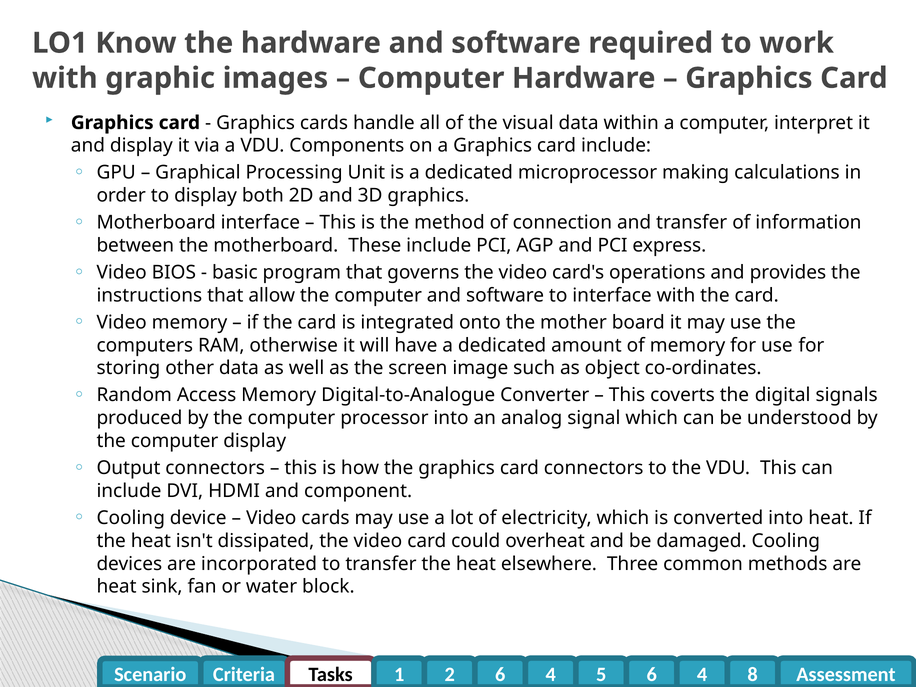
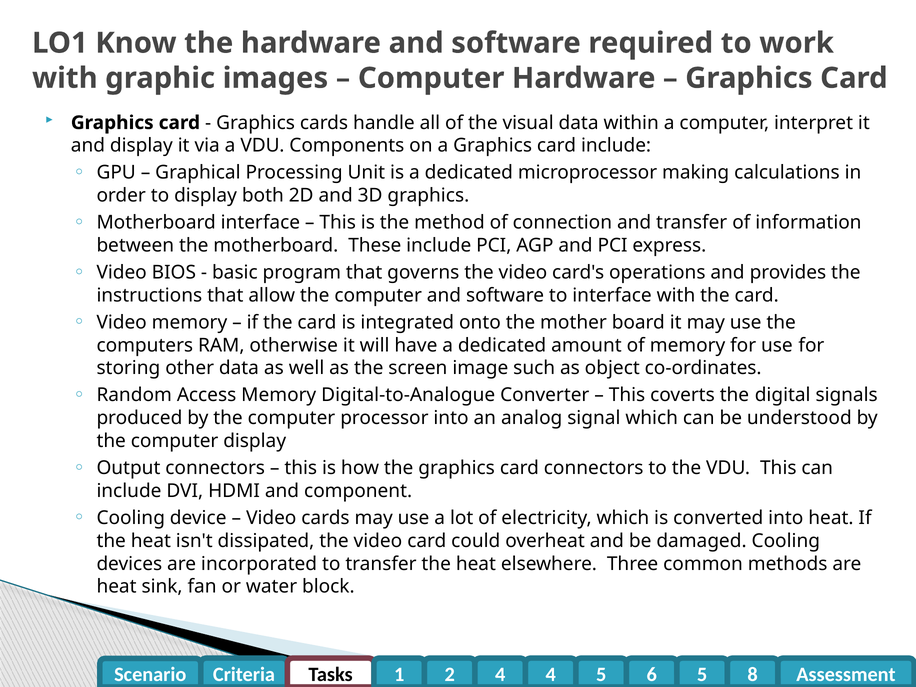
2 6: 6 -> 4
5 6 4: 4 -> 5
